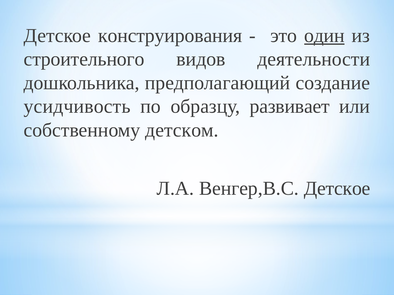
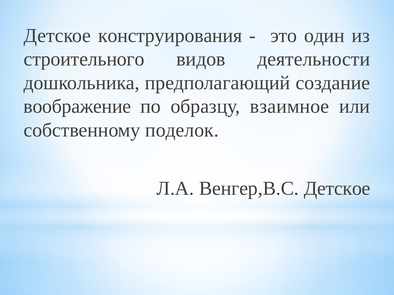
один underline: present -> none
усидчивость: усидчивость -> воображение
развивает: развивает -> взаимное
детском: детском -> поделок
